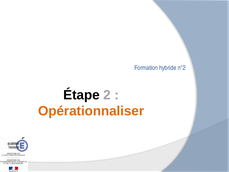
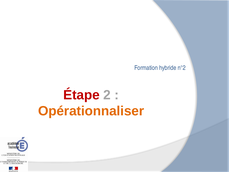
Étape colour: black -> red
